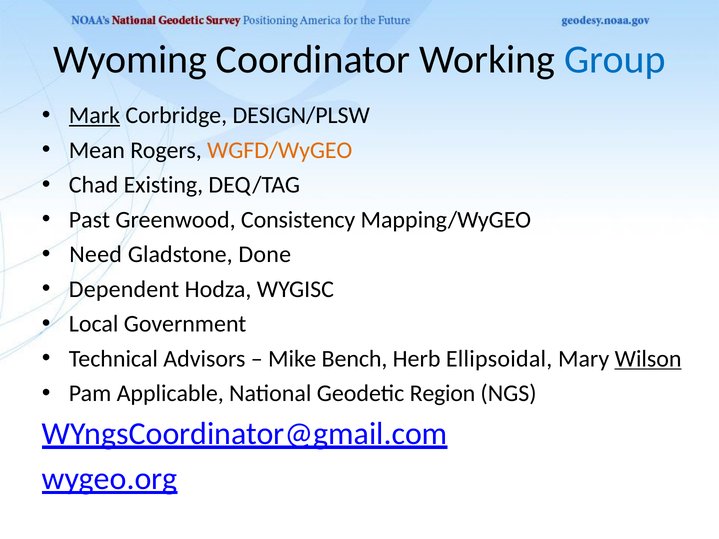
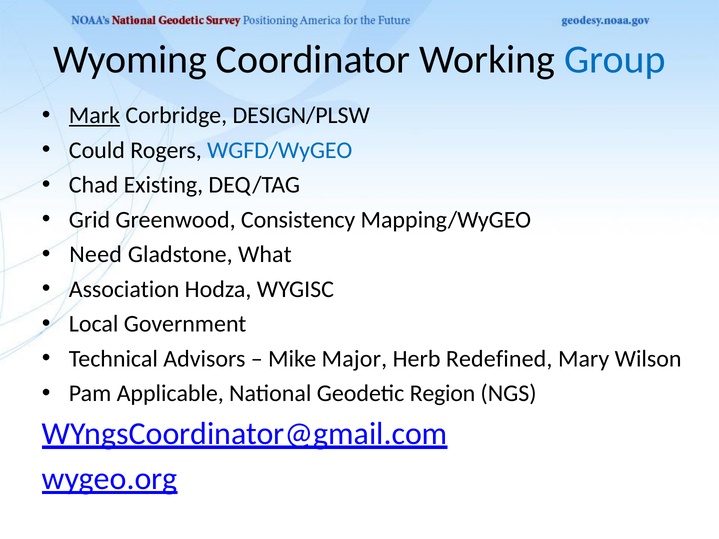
Mean: Mean -> Could
WGFD/WyGEO colour: orange -> blue
Past: Past -> Grid
Done: Done -> What
Dependent: Dependent -> Association
Bench: Bench -> Major
Ellipsoidal: Ellipsoidal -> Redefined
Wilson underline: present -> none
